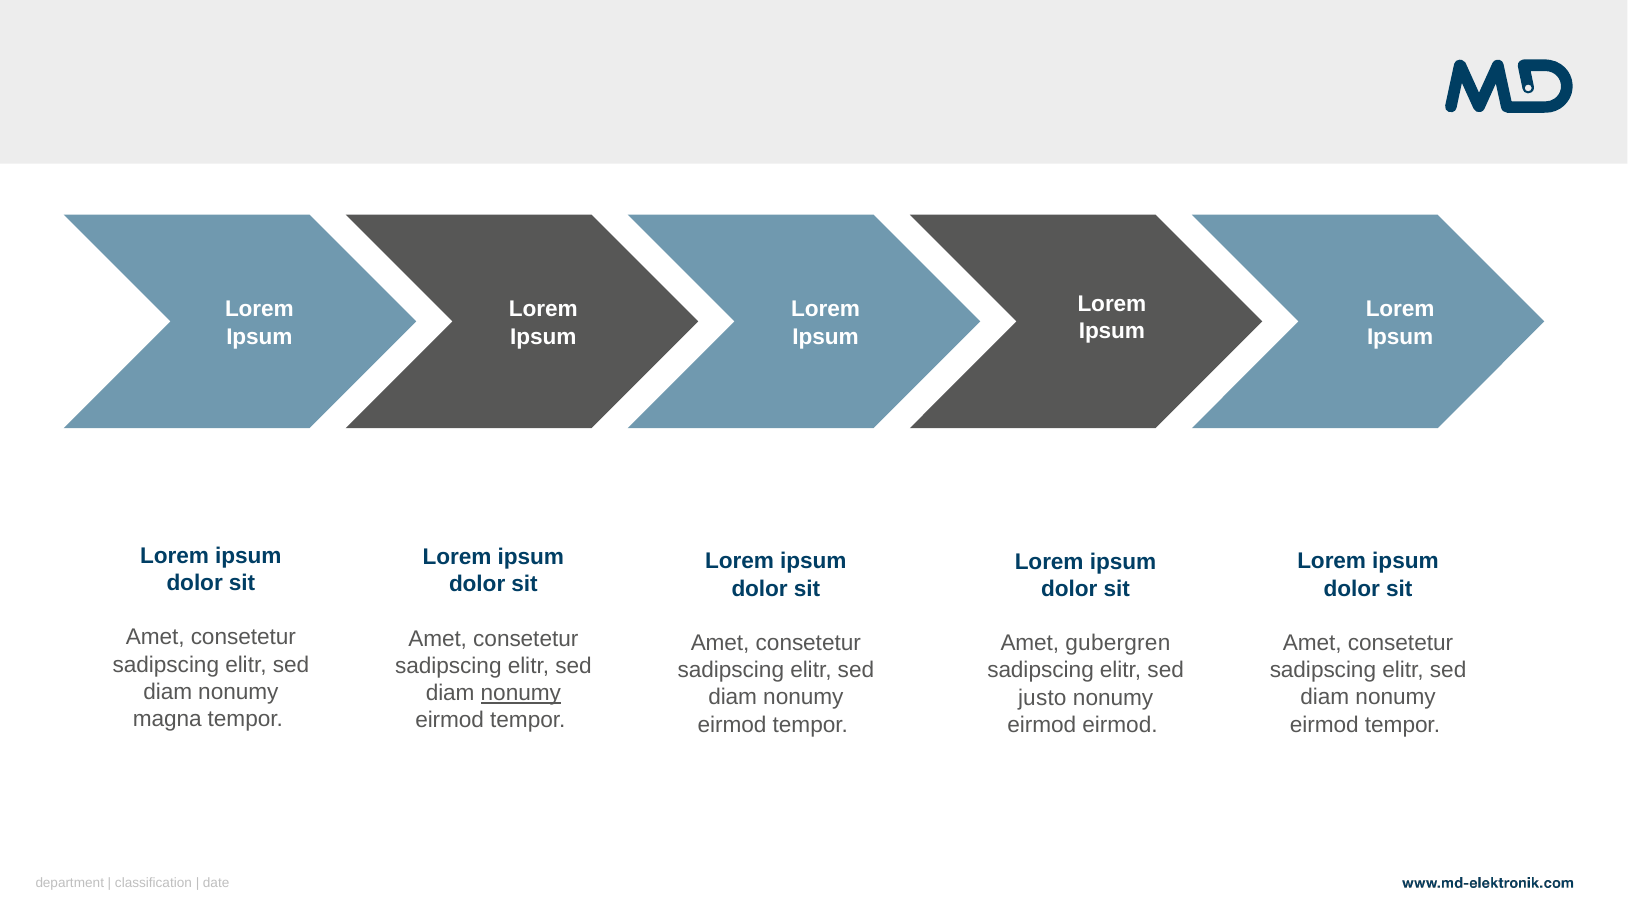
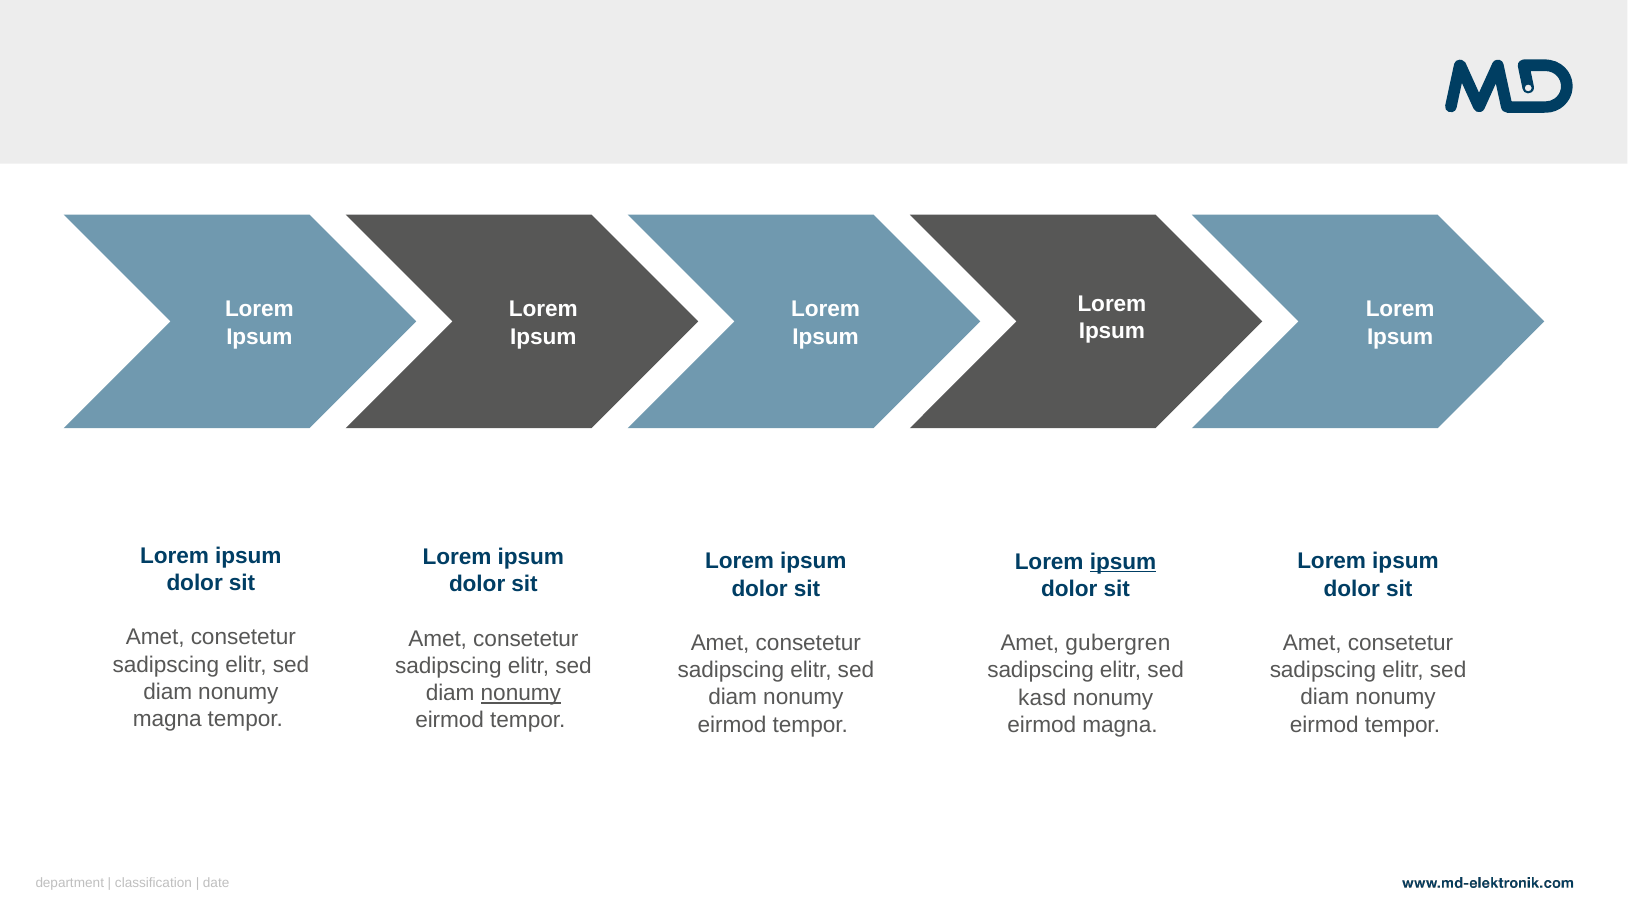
ipsum at (1123, 562) underline: none -> present
justo: justo -> kasd
eirmod eirmod: eirmod -> magna
